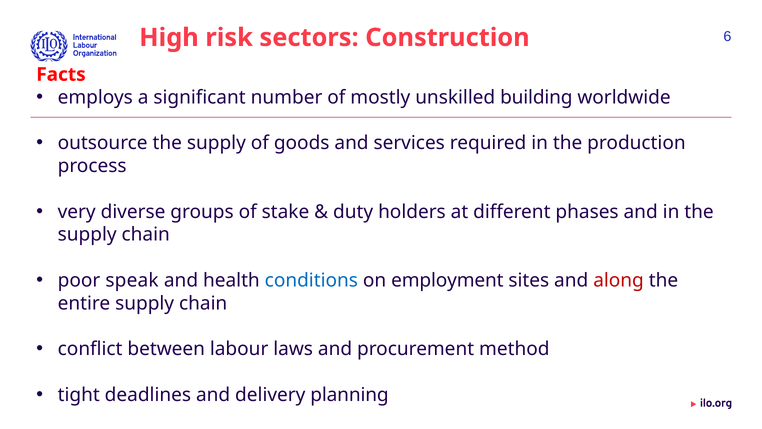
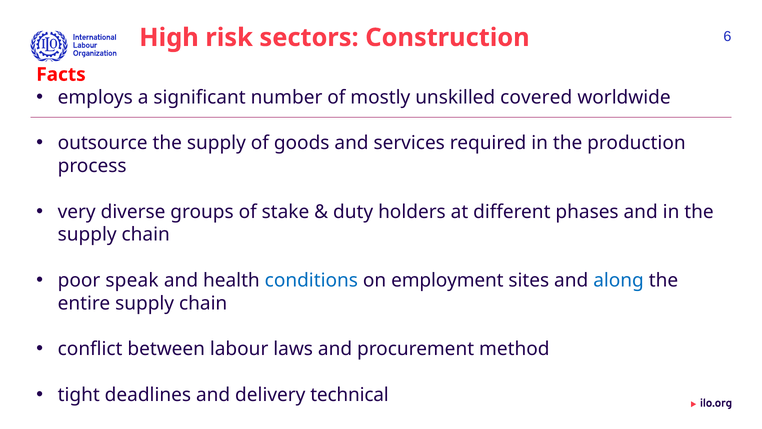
building: building -> covered
along colour: red -> blue
planning: planning -> technical
